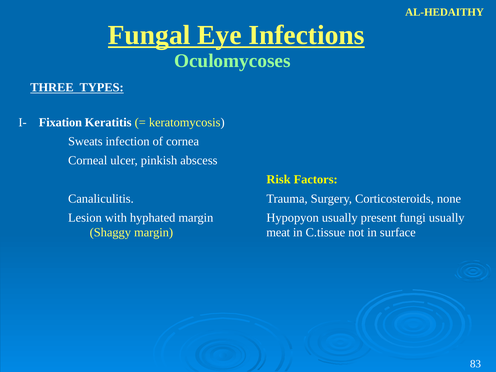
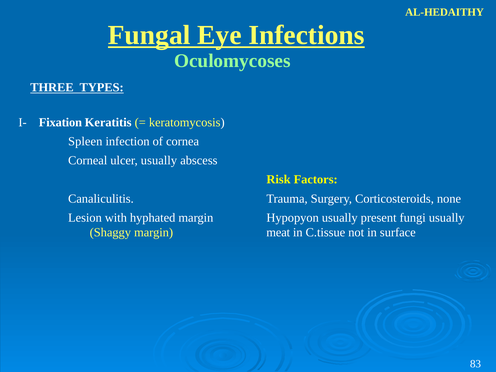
Sweats: Sweats -> Spleen
ulcer pinkish: pinkish -> usually
